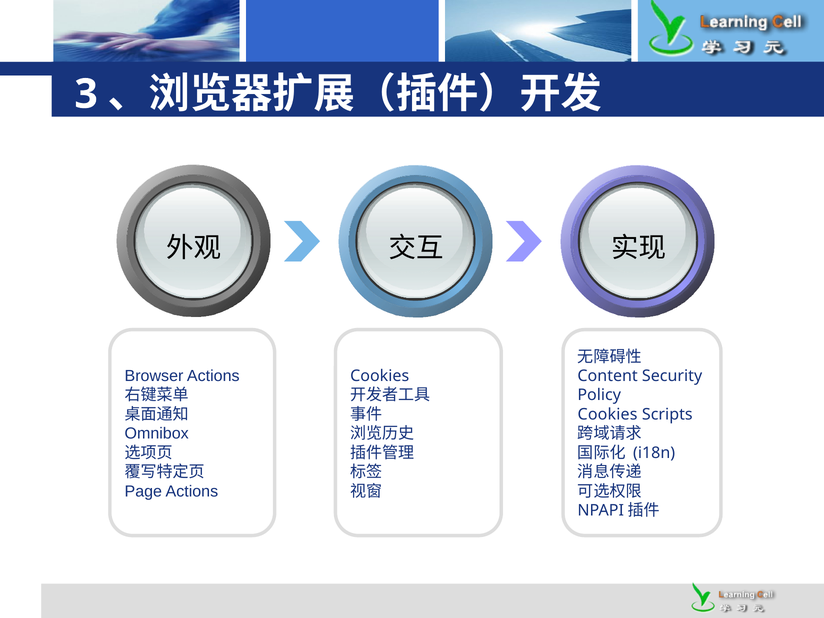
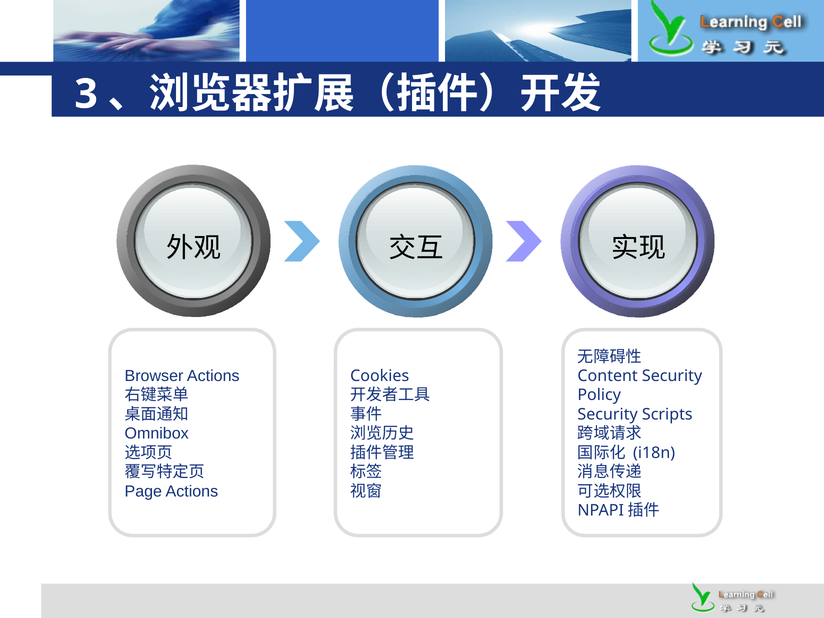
Cookies at (608, 414): Cookies -> Security
